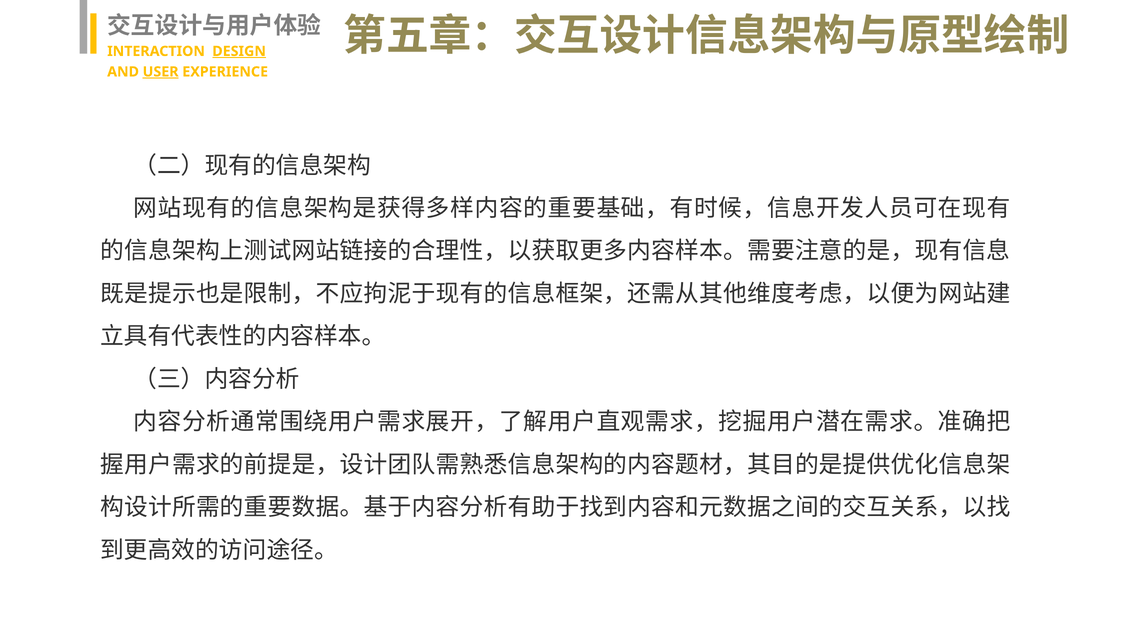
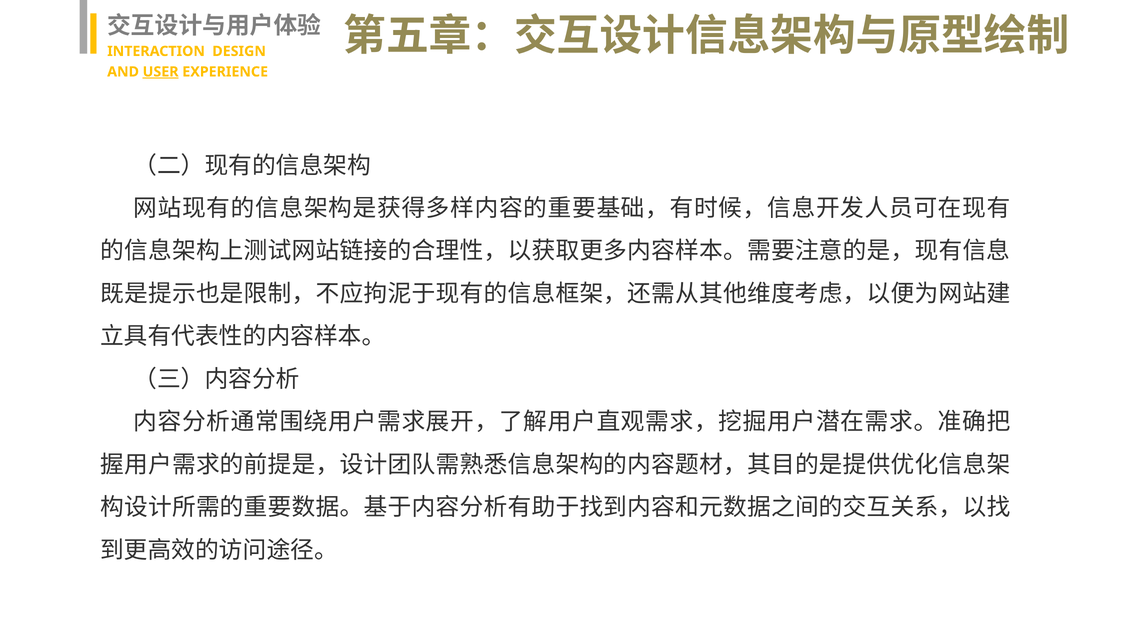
DESIGN underline: present -> none
